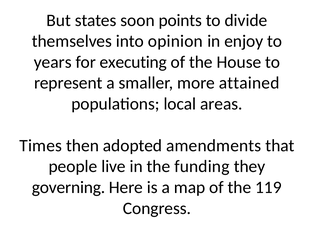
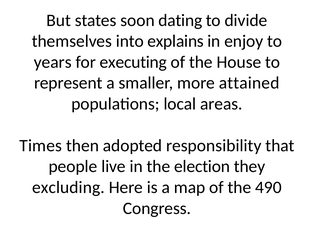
points: points -> dating
opinion: opinion -> explains
amendments: amendments -> responsibility
funding: funding -> election
governing: governing -> excluding
119: 119 -> 490
